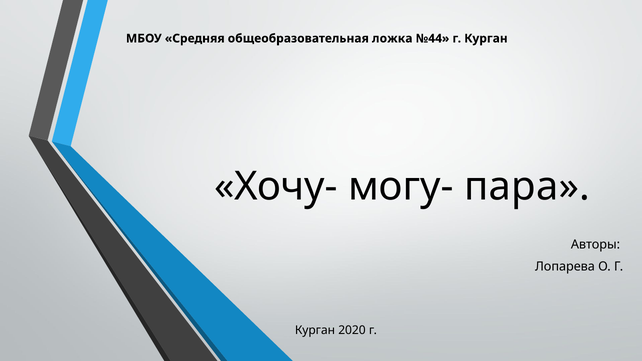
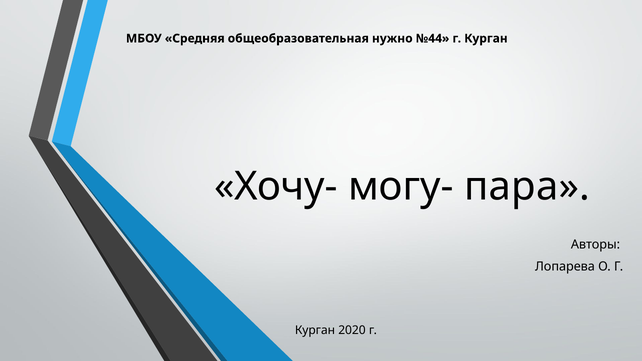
ложка: ложка -> нужно
